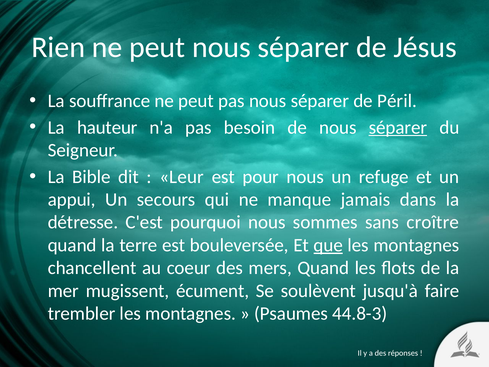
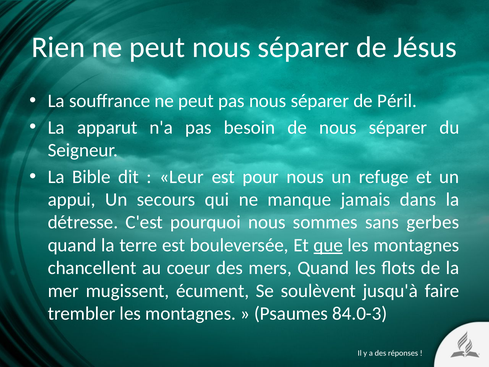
hauteur: hauteur -> apparut
séparer at (398, 127) underline: present -> none
croître: croître -> gerbes
44.8-3: 44.8-3 -> 84.0-3
